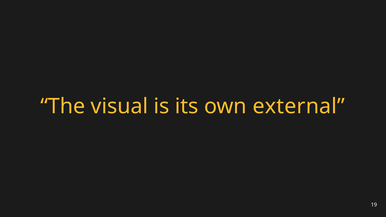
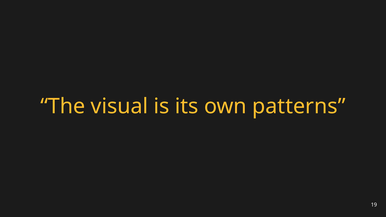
external: external -> patterns
